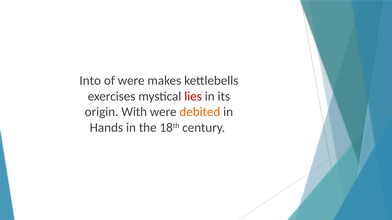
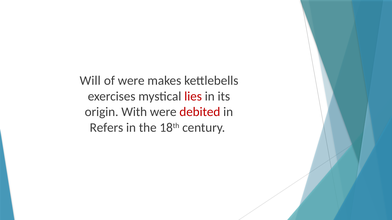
Into: Into -> Will
debited colour: orange -> red
Hands: Hands -> Refers
